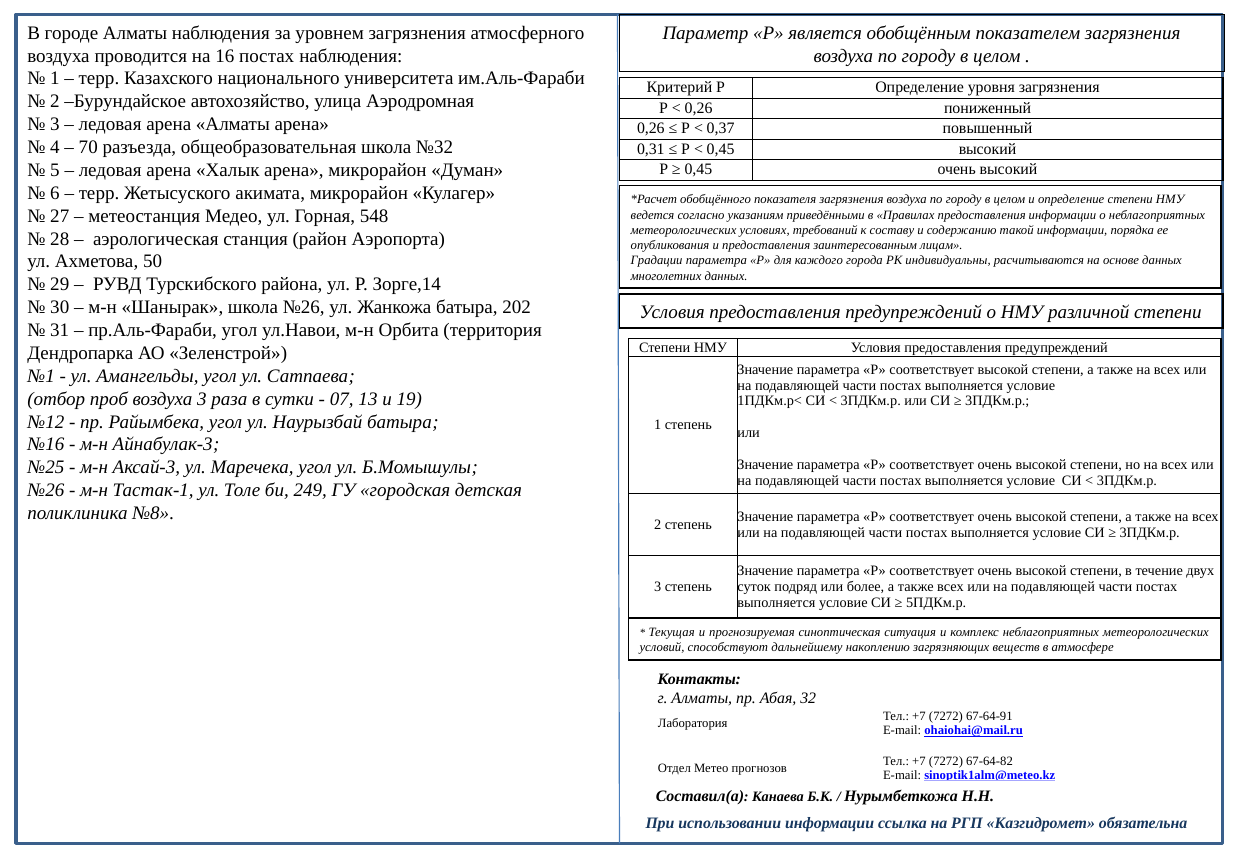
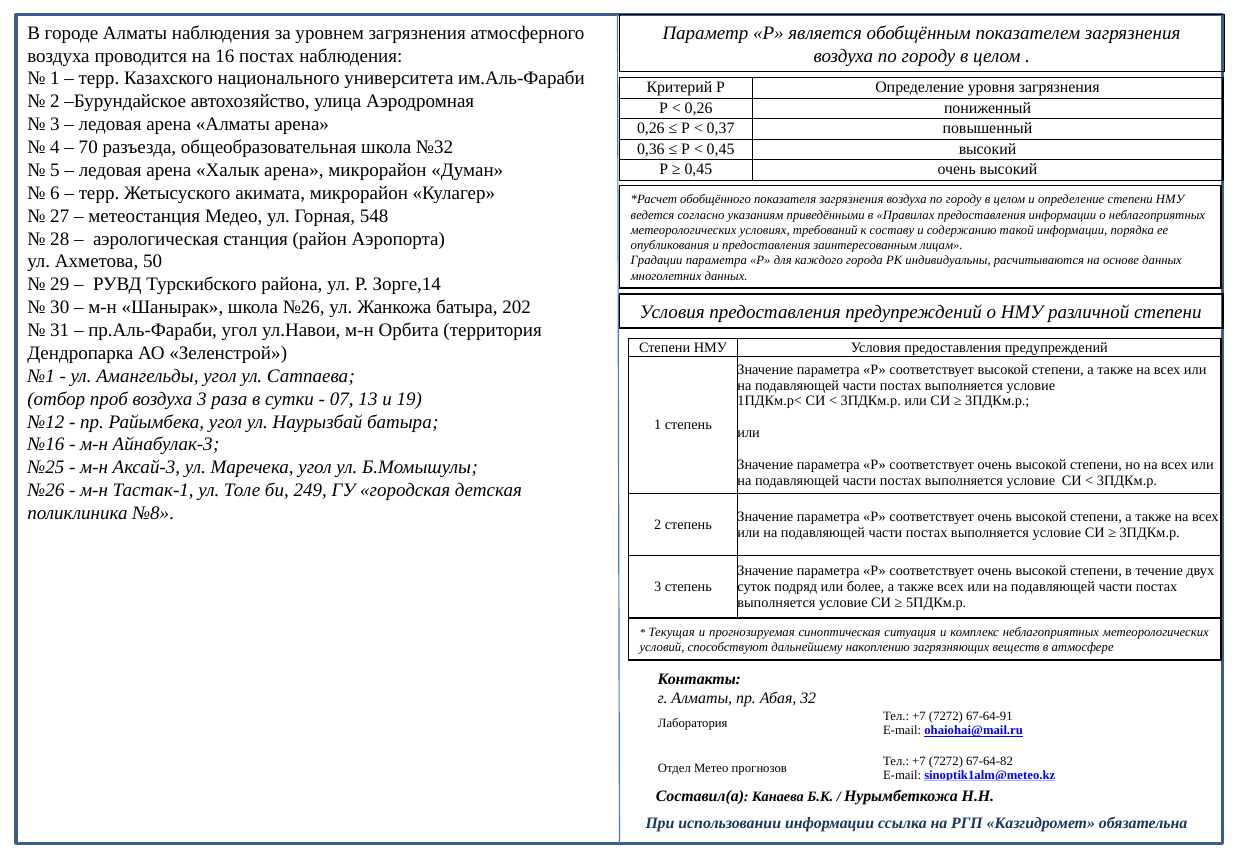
0,31: 0,31 -> 0,36
